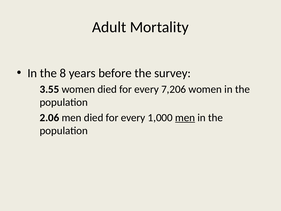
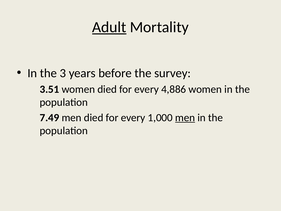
Adult underline: none -> present
8: 8 -> 3
3.55: 3.55 -> 3.51
7,206: 7,206 -> 4,886
2.06: 2.06 -> 7.49
